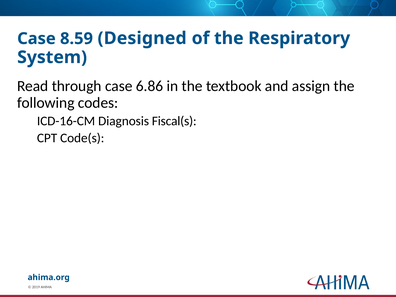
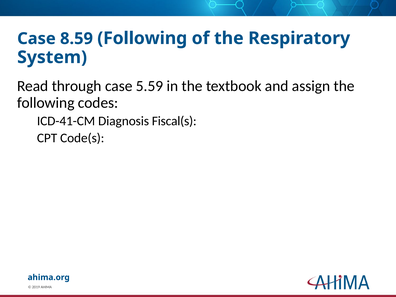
8.59 Designed: Designed -> Following
6.86: 6.86 -> 5.59
ICD-16-CM: ICD-16-CM -> ICD-41-CM
